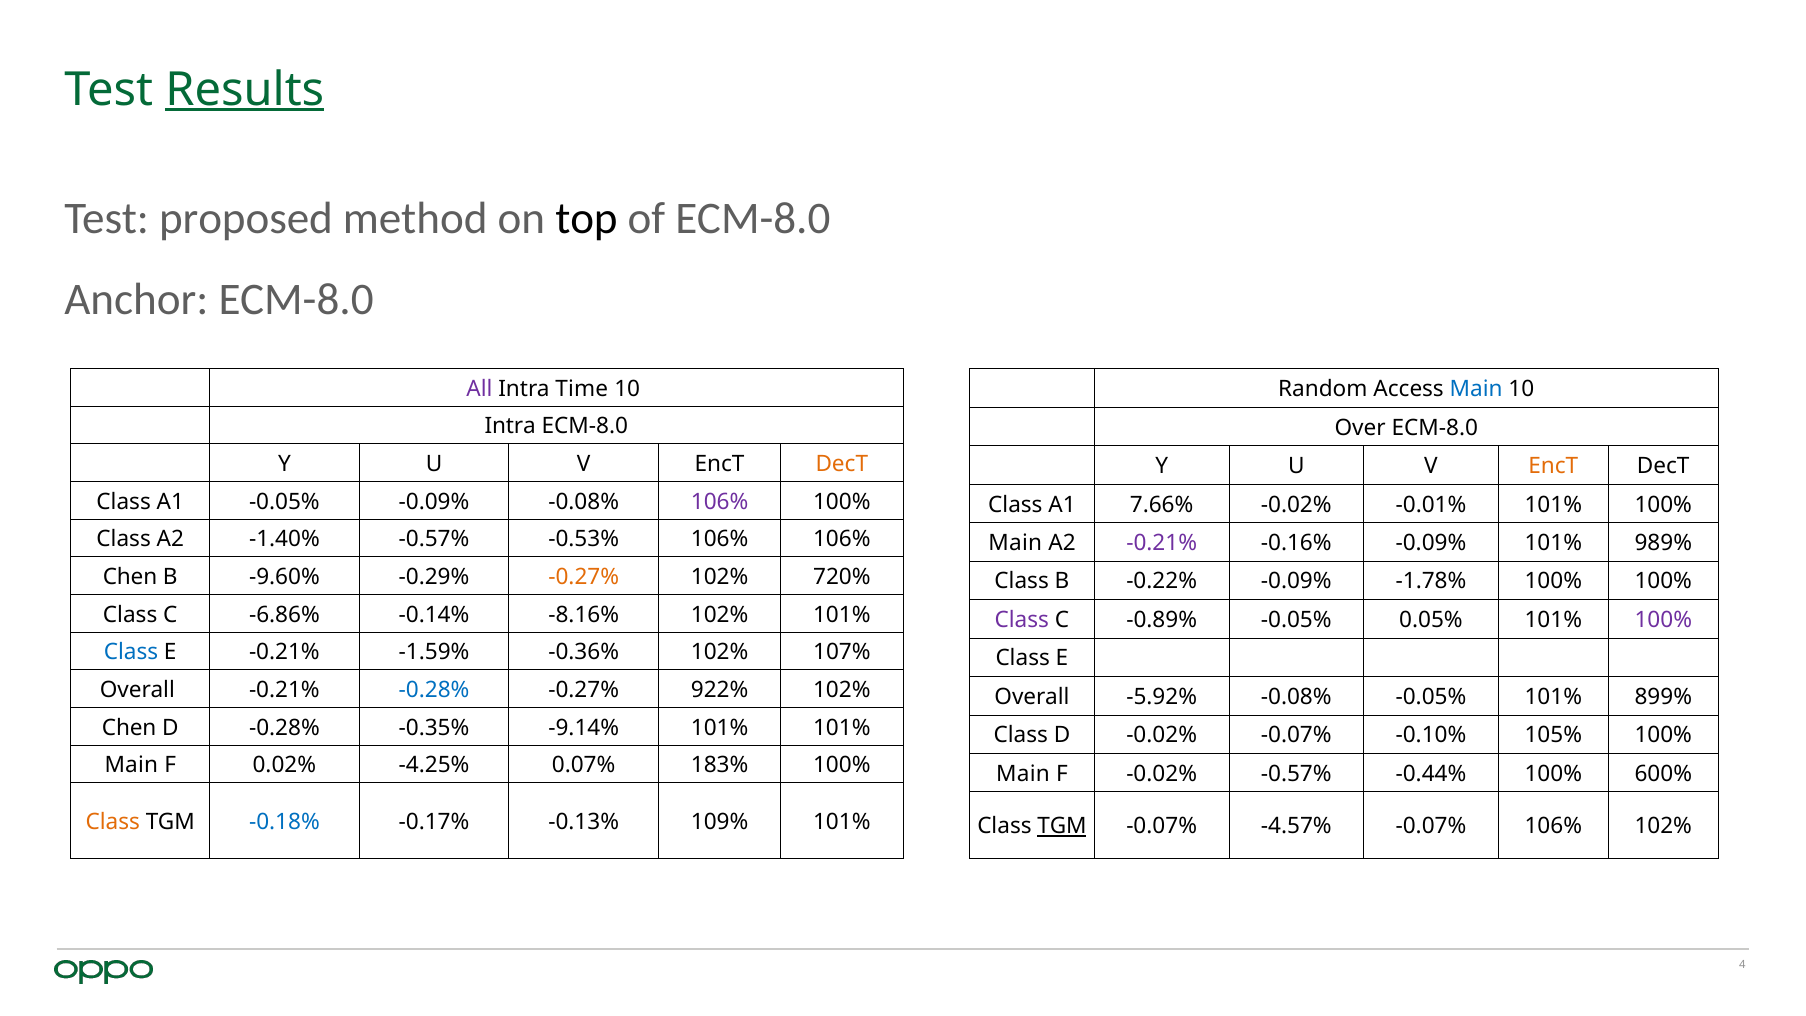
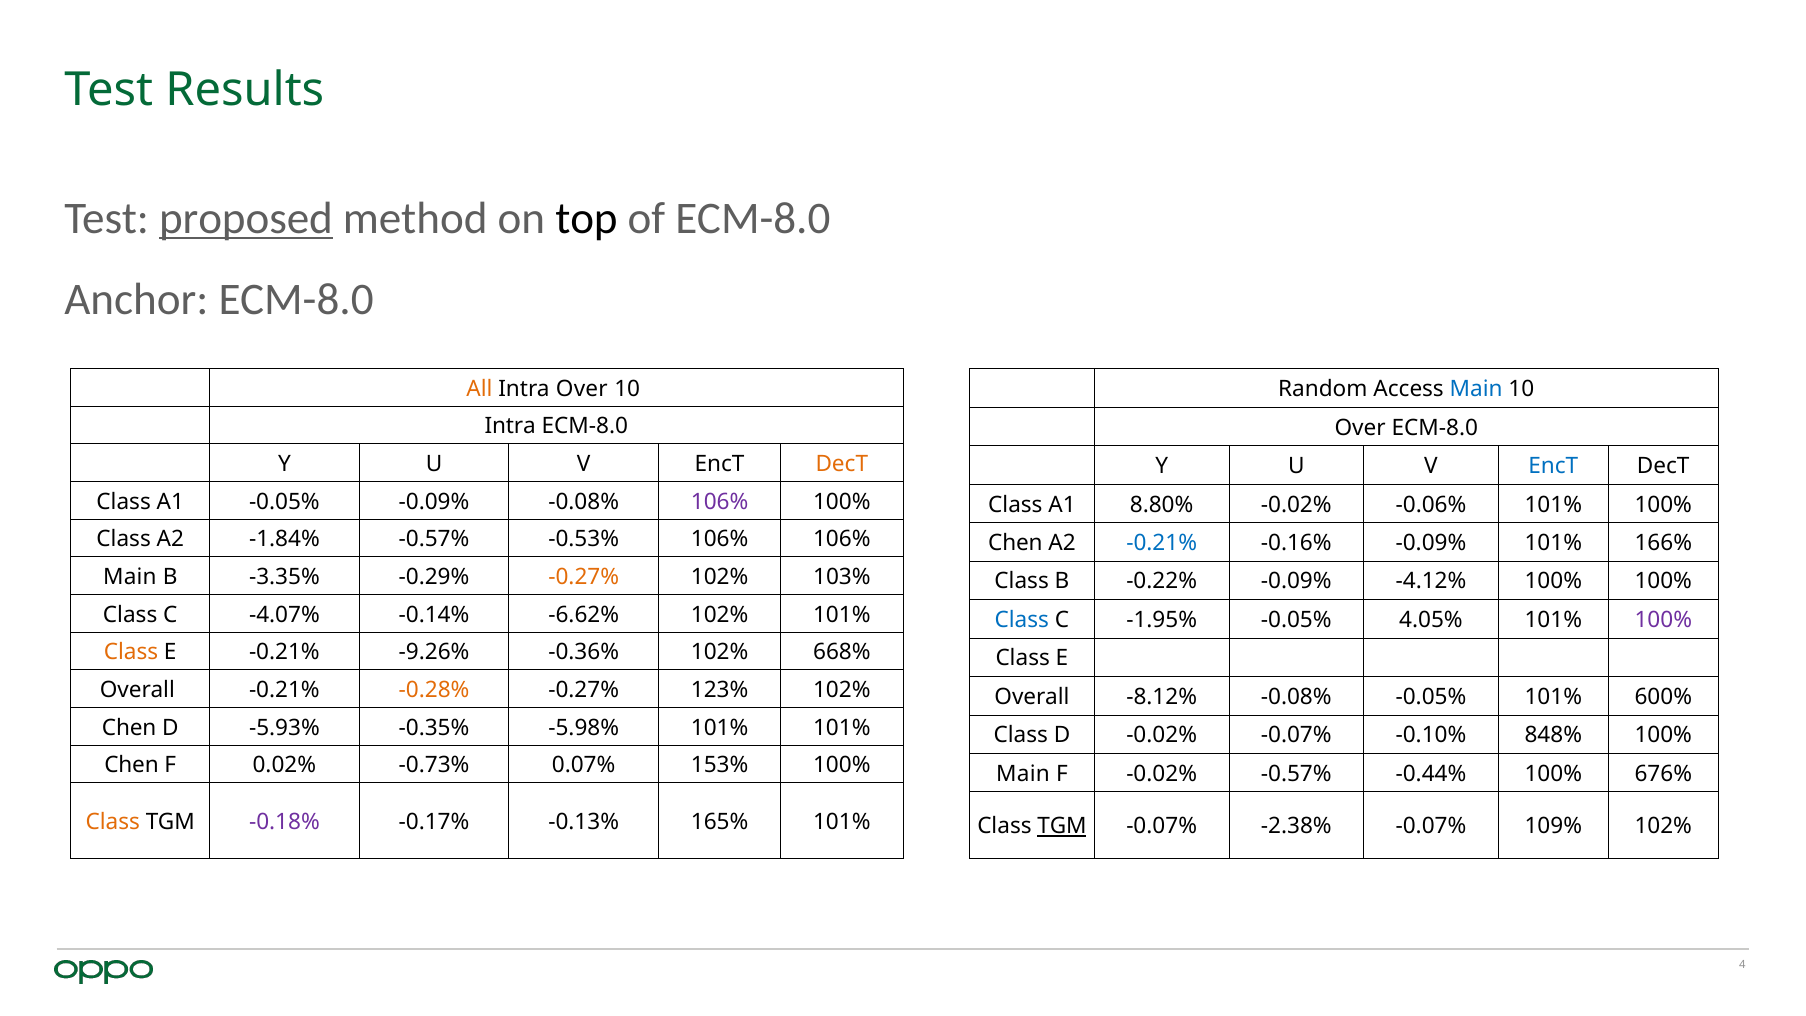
Results underline: present -> none
proposed underline: none -> present
All colour: purple -> orange
Intra Time: Time -> Over
EncT at (1553, 466) colour: orange -> blue
7.66%: 7.66% -> 8.80%
-0.01%: -0.01% -> -0.06%
-1.40%: -1.40% -> -1.84%
Main at (1015, 543): Main -> Chen
-0.21% at (1162, 543) colour: purple -> blue
989%: 989% -> 166%
Chen at (130, 577): Chen -> Main
-9.60%: -9.60% -> -3.35%
720%: 720% -> 103%
-1.78%: -1.78% -> -4.12%
-6.86%: -6.86% -> -4.07%
-8.16%: -8.16% -> -6.62%
Class at (1022, 620) colour: purple -> blue
-0.89%: -0.89% -> -1.95%
0.05%: 0.05% -> 4.05%
Class at (131, 652) colour: blue -> orange
-1.59%: -1.59% -> -9.26%
107%: 107% -> 668%
-0.28% at (434, 690) colour: blue -> orange
922%: 922% -> 123%
-5.92%: -5.92% -> -8.12%
899%: 899% -> 600%
D -0.28%: -0.28% -> -5.93%
-9.14%: -9.14% -> -5.98%
105%: 105% -> 848%
Main at (131, 765): Main -> Chen
-4.25%: -4.25% -> -0.73%
183%: 183% -> 153%
600%: 600% -> 676%
-0.18% colour: blue -> purple
109%: 109% -> 165%
-4.57%: -4.57% -> -2.38%
-0.07% 106%: 106% -> 109%
